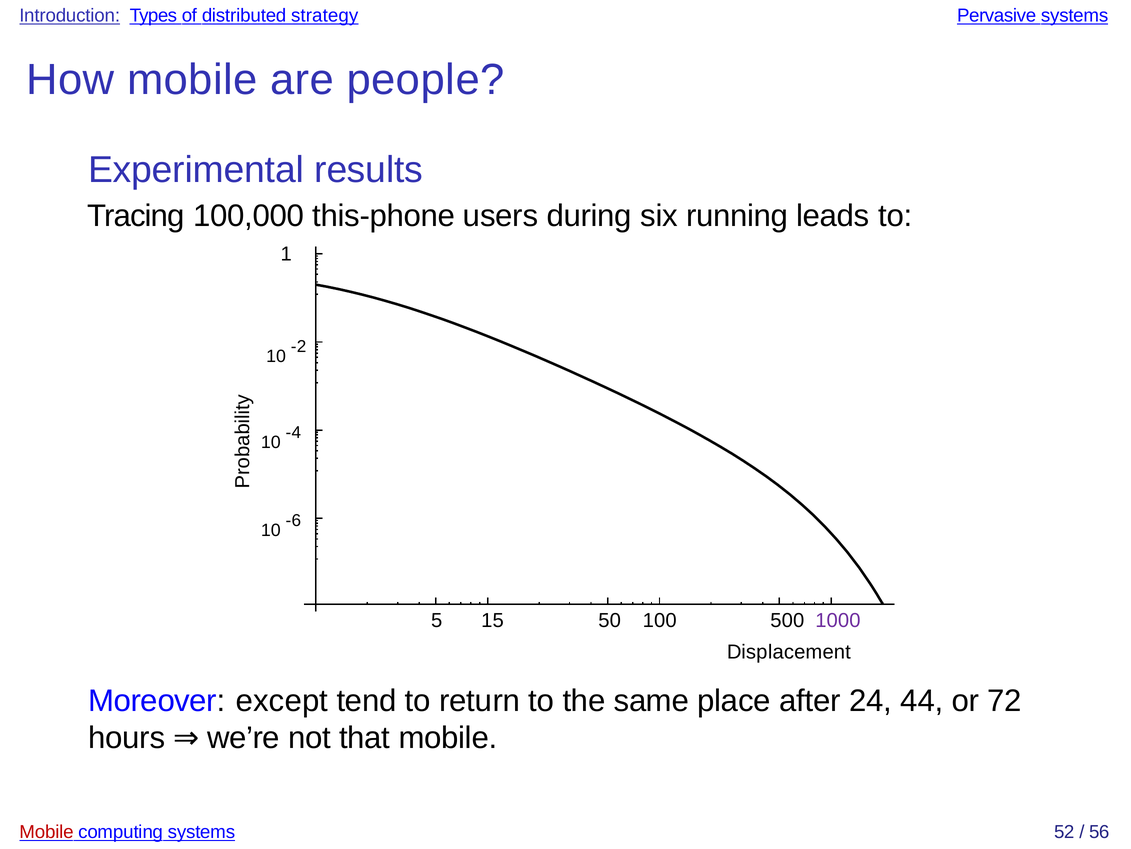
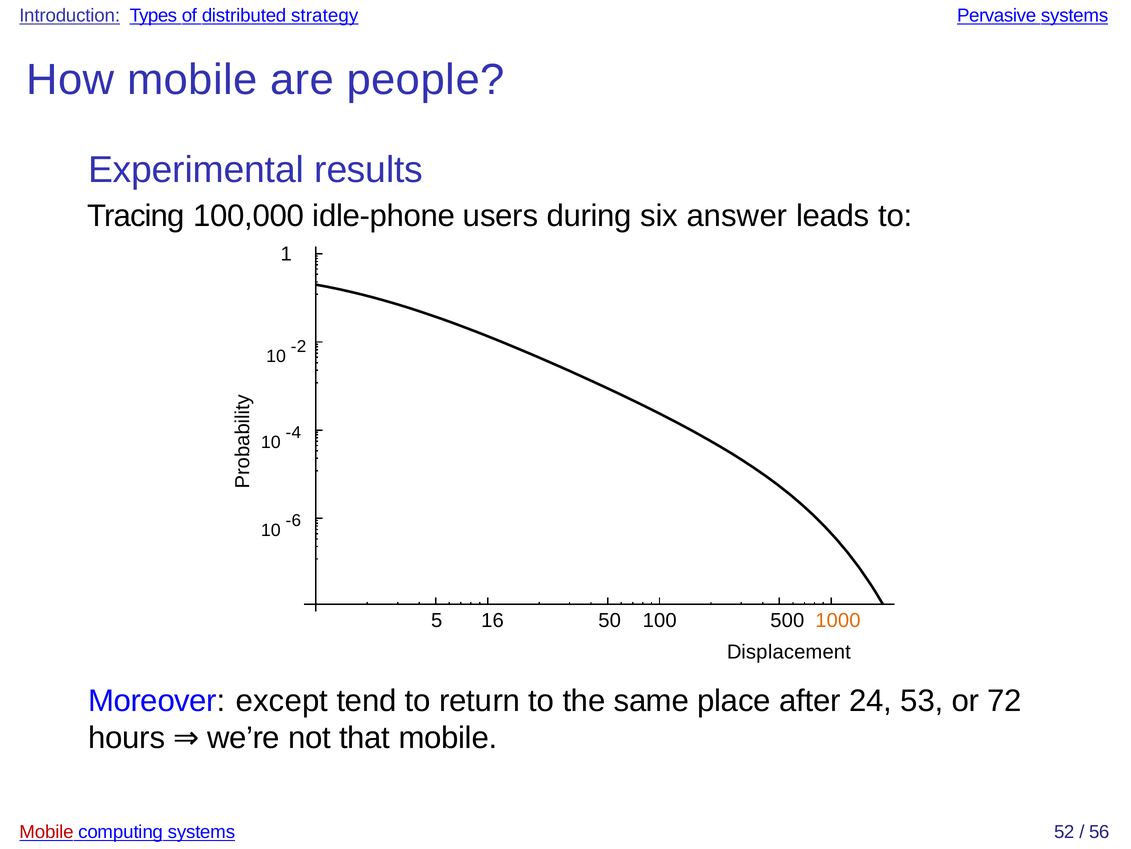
this-phone: this-phone -> idle-phone
running: running -> answer
15: 15 -> 16
1000 colour: purple -> orange
44: 44 -> 53
